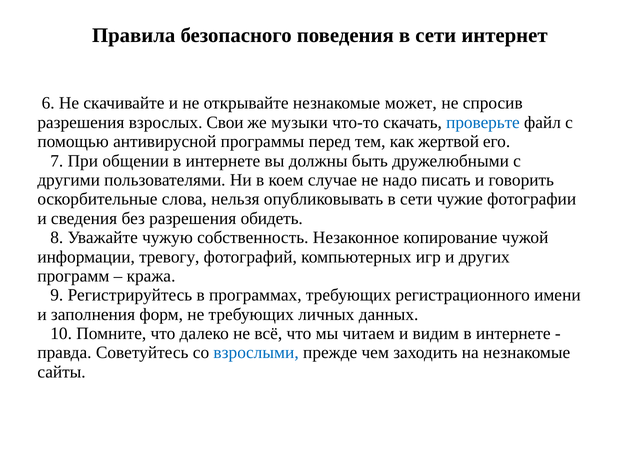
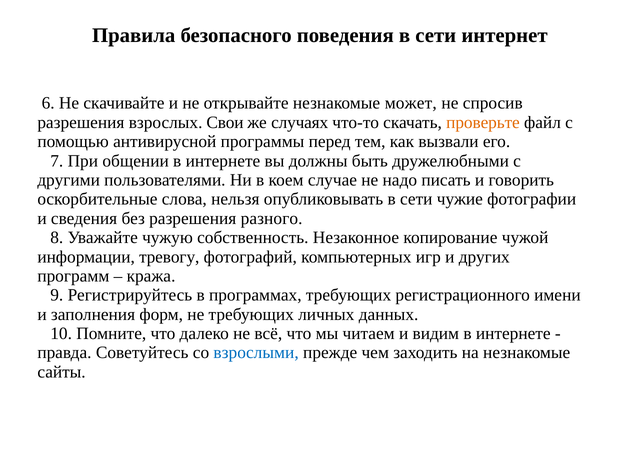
музыки: музыки -> случаях
проверьте colour: blue -> orange
жертвой: жертвой -> вызвали
обидеть: обидеть -> разного
